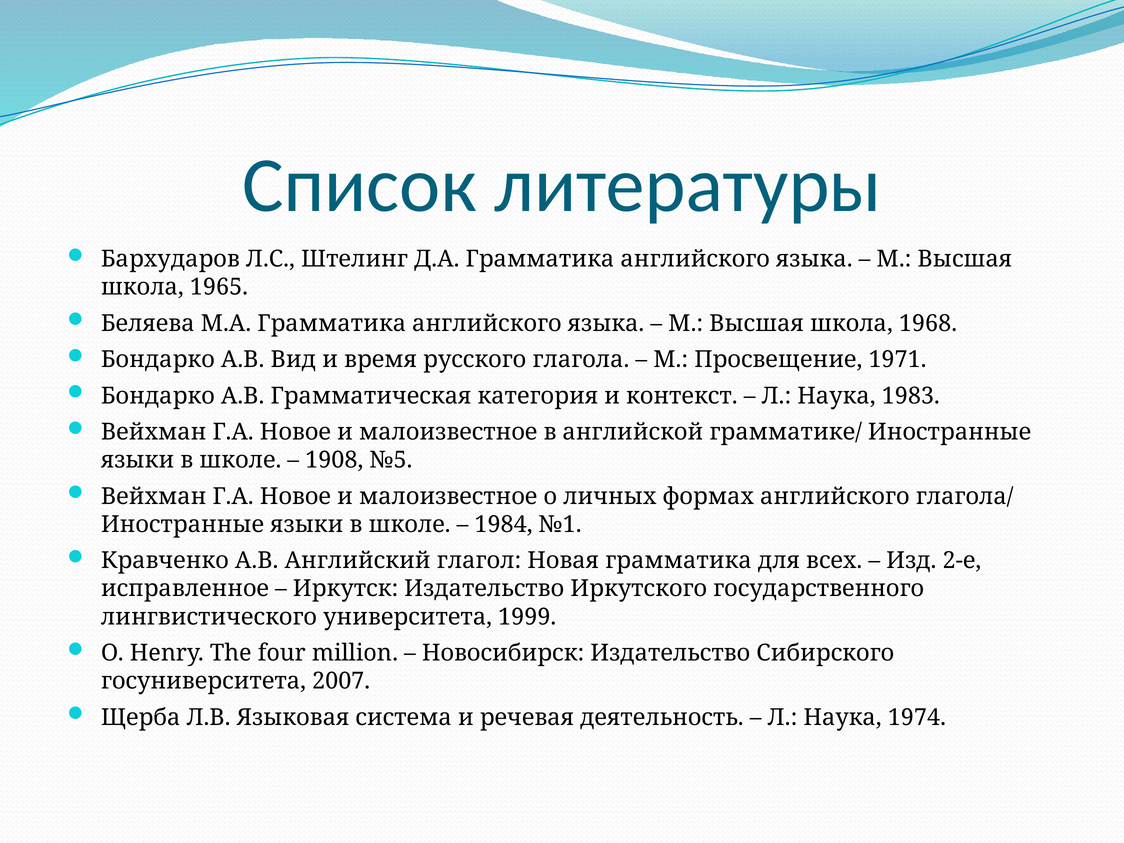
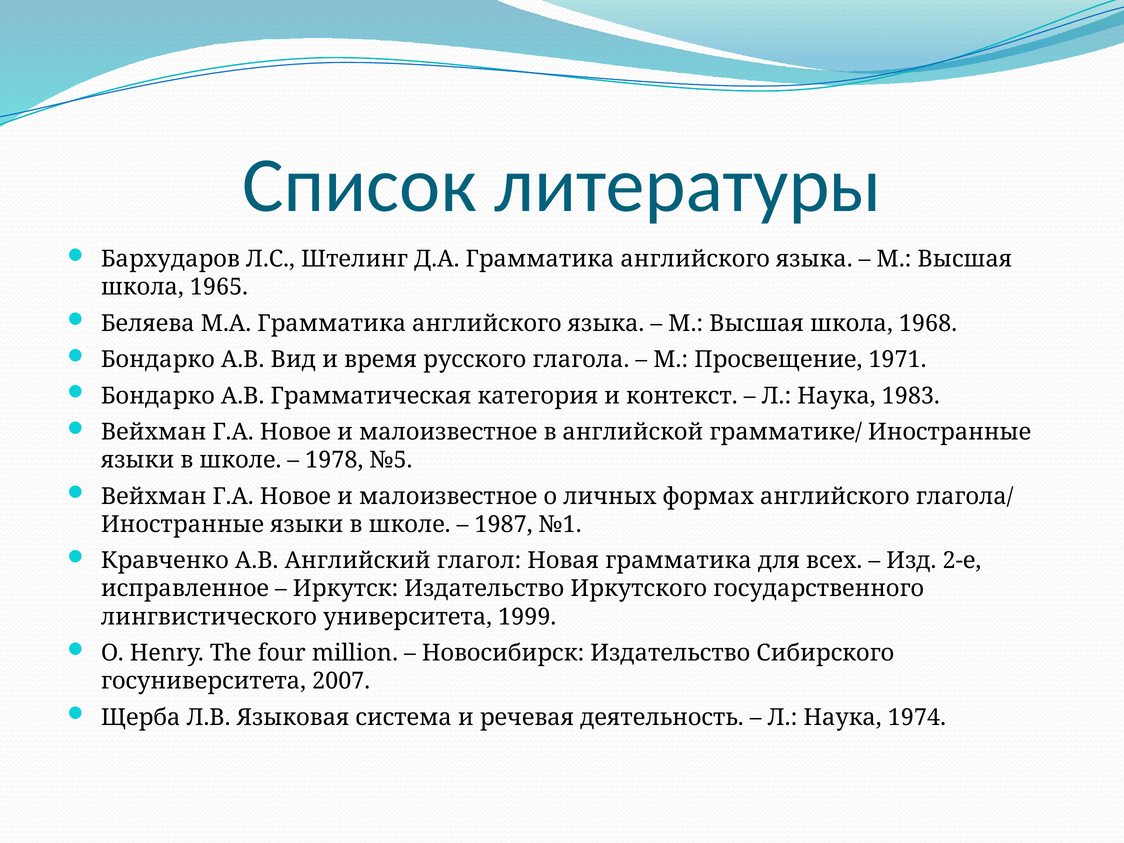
1908: 1908 -> 1978
1984: 1984 -> 1987
